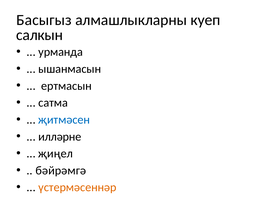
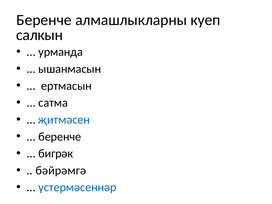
Басыгыз at (44, 20): Басыгыз -> Беренче
илләрне at (60, 137): илләрне -> беренче
җиңел: җиңел -> бигрәк
үстермәсеннәр colour: orange -> blue
